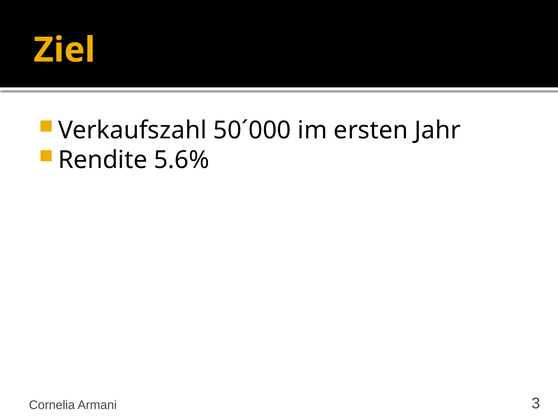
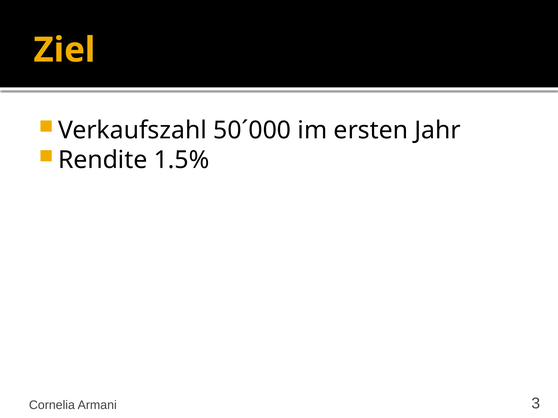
5.6%: 5.6% -> 1.5%
